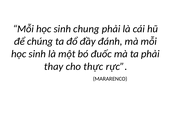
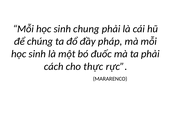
đánh: đánh -> pháp
thay: thay -> cách
